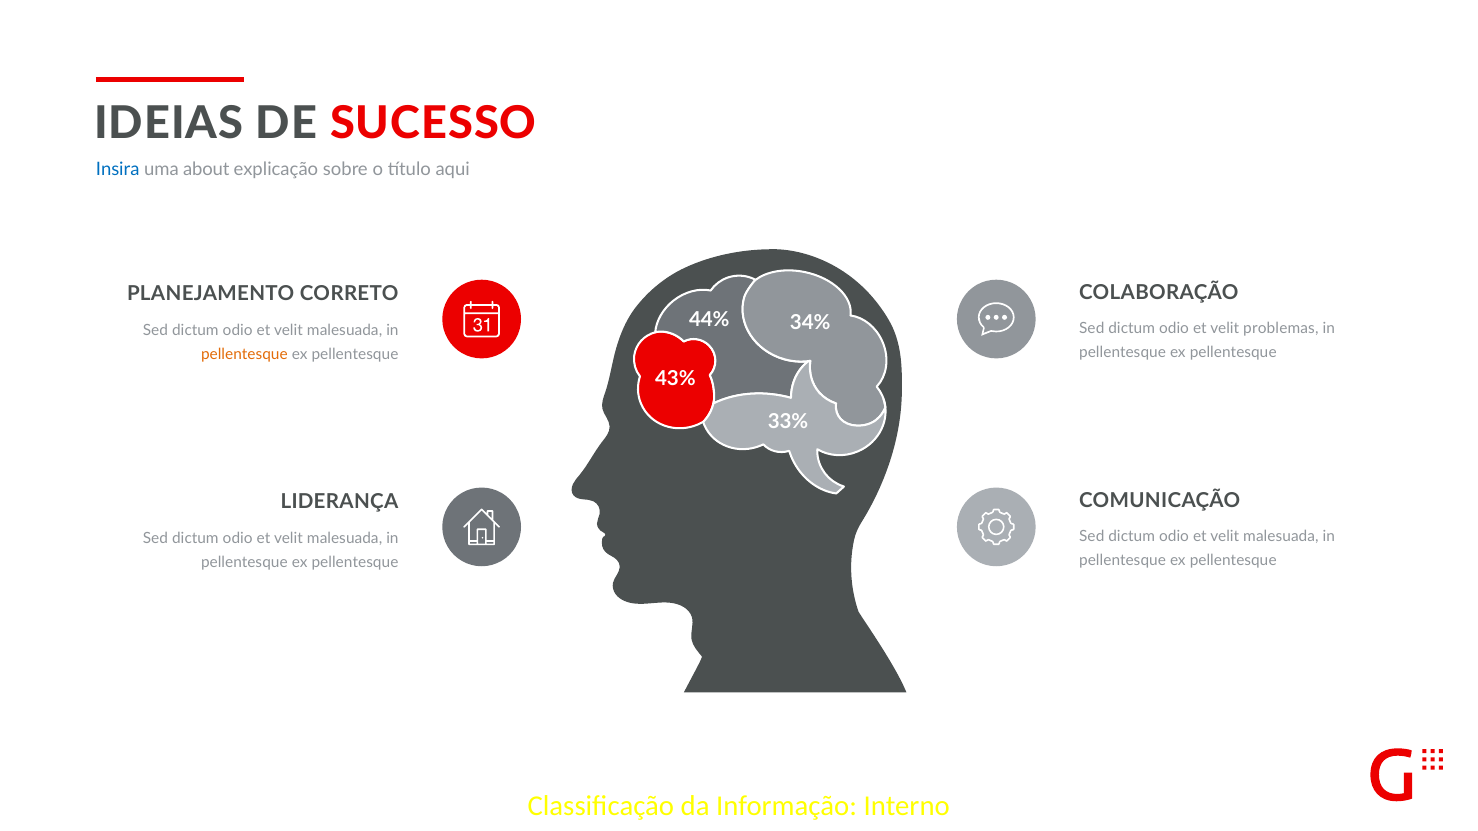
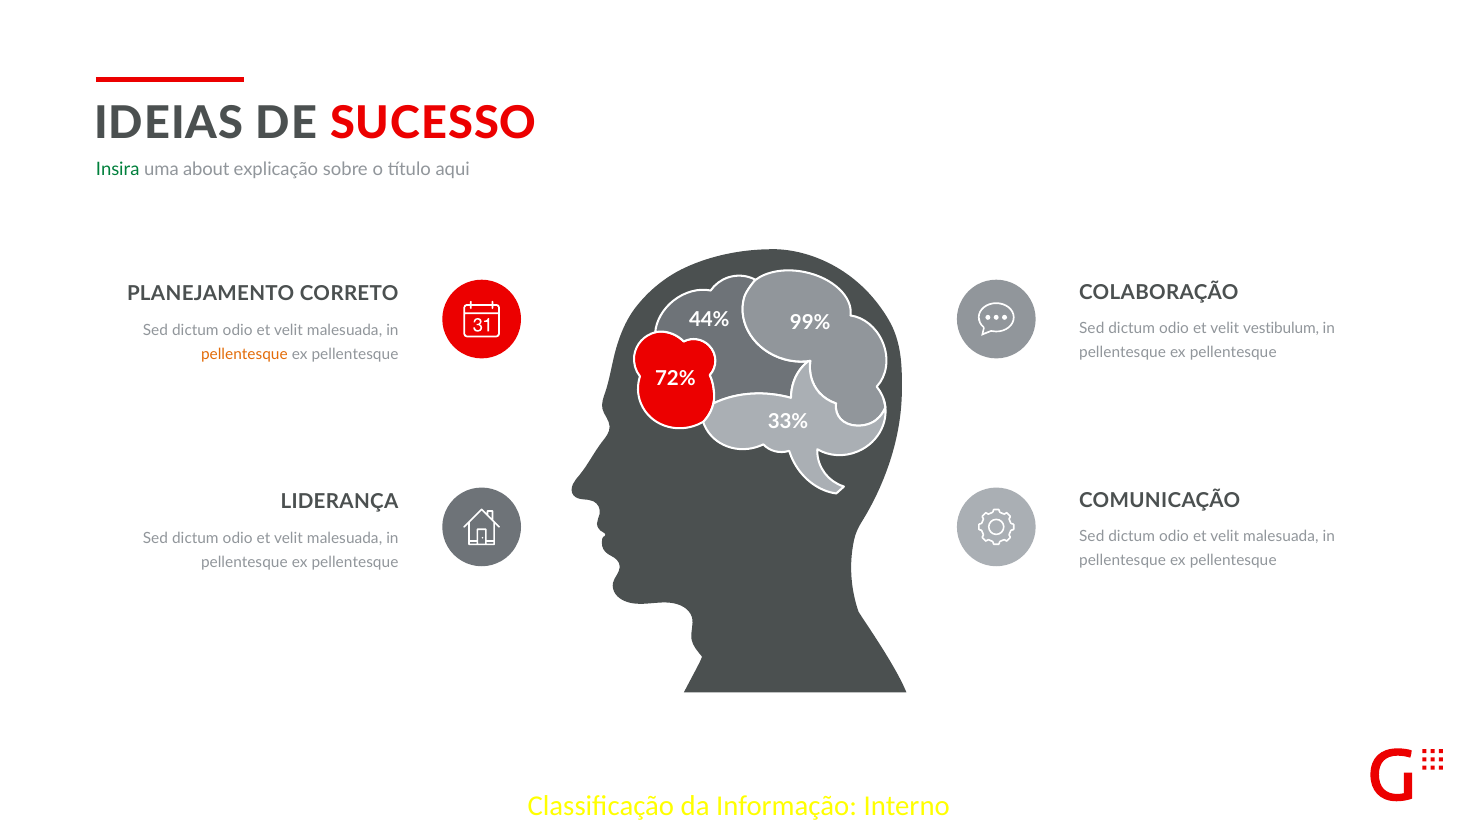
Insira colour: blue -> green
34%: 34% -> 99%
problemas: problemas -> vestibulum
43%: 43% -> 72%
